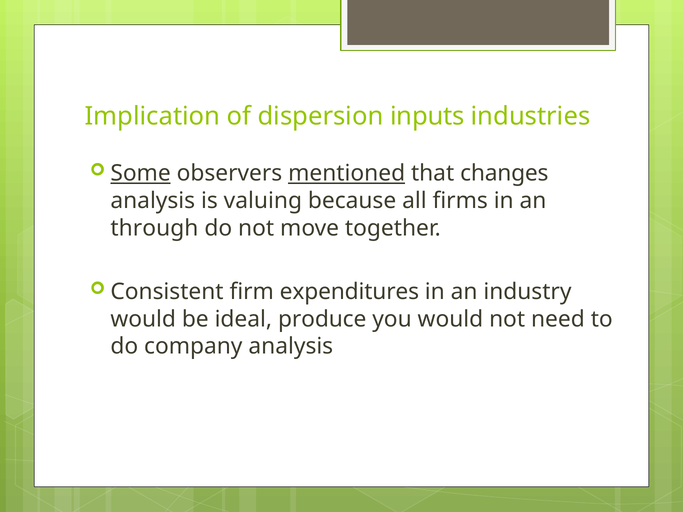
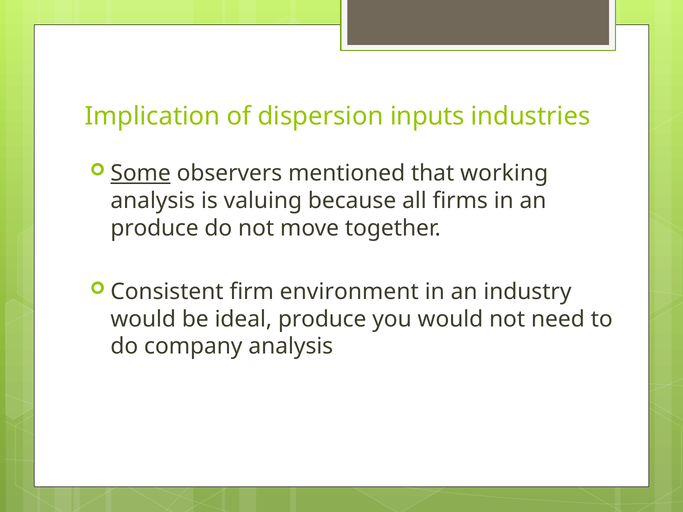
mentioned underline: present -> none
changes: changes -> working
through at (154, 228): through -> produce
expenditures: expenditures -> environment
